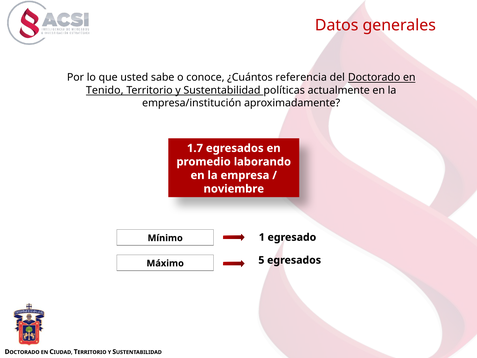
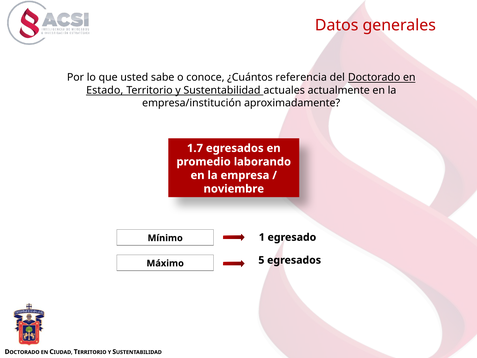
Tenido: Tenido -> Estado
políticas: políticas -> actuales
